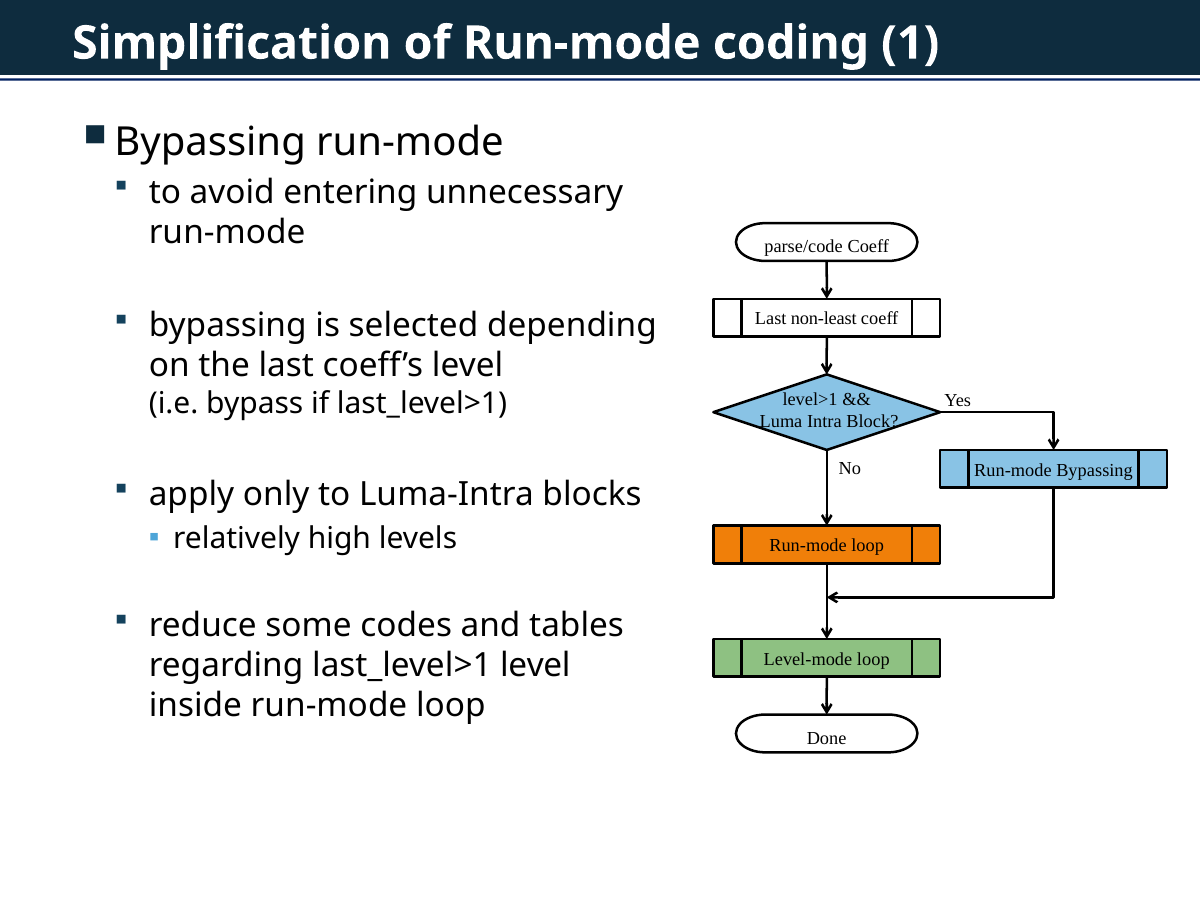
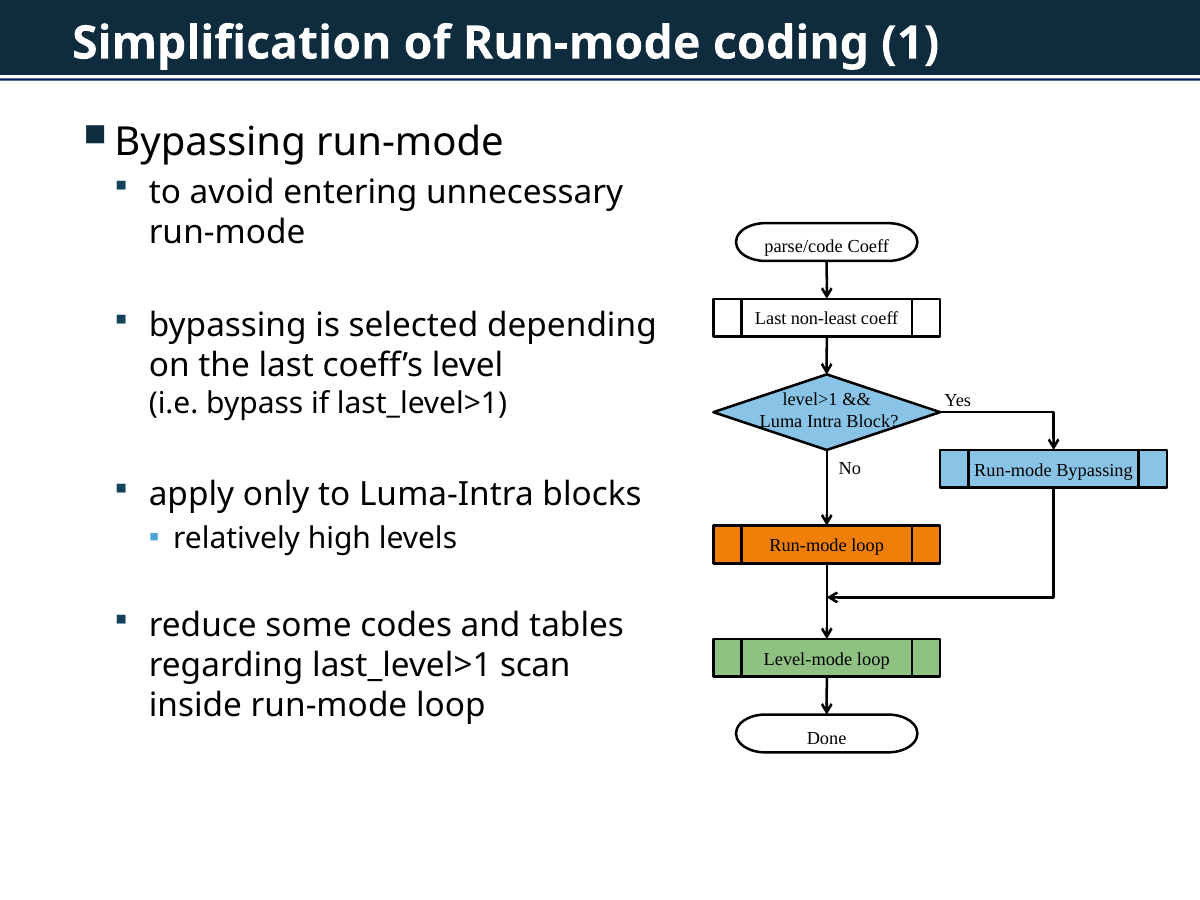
last_level>1 level: level -> scan
